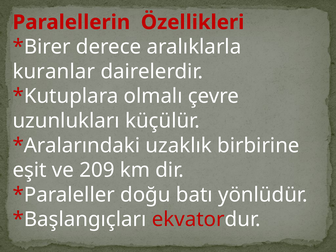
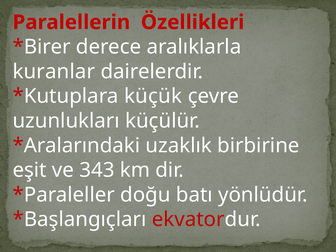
olmalı: olmalı -> küçük
209: 209 -> 343
